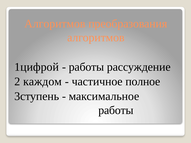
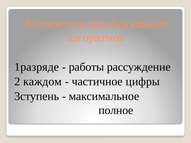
1цифрой: 1цифрой -> 1разряде
полное: полное -> цифры
работы at (116, 110): работы -> полное
